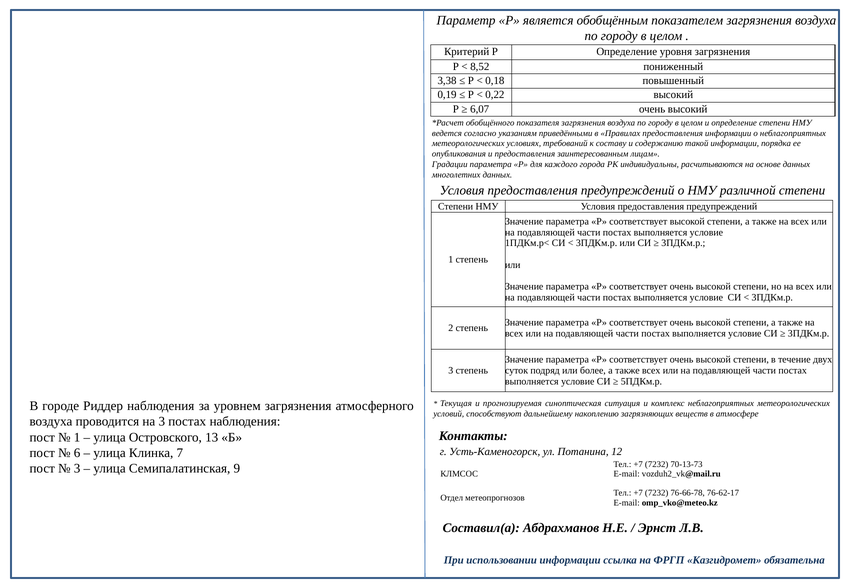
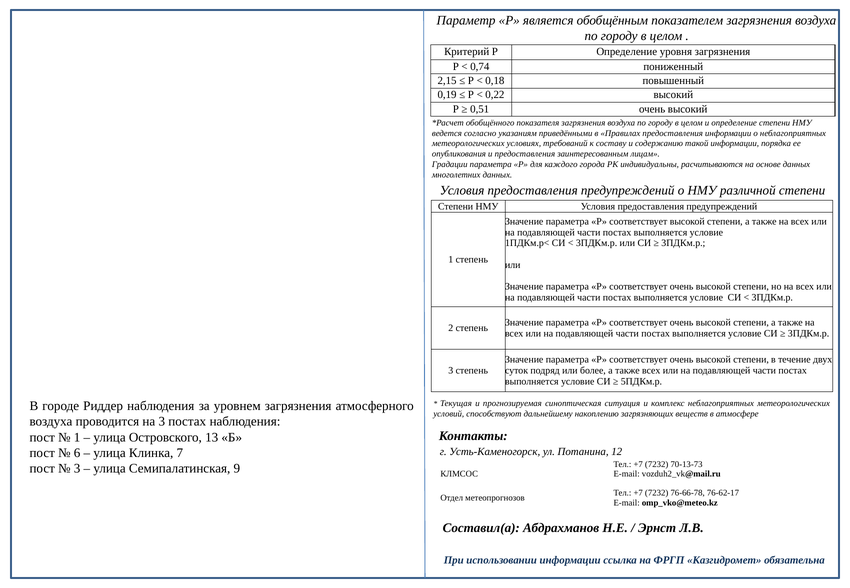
8,52: 8,52 -> 0,74
3,38: 3,38 -> 2,15
6,07: 6,07 -> 0,51
